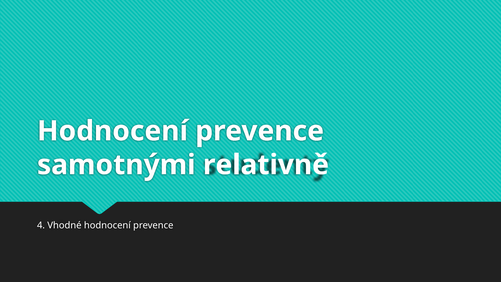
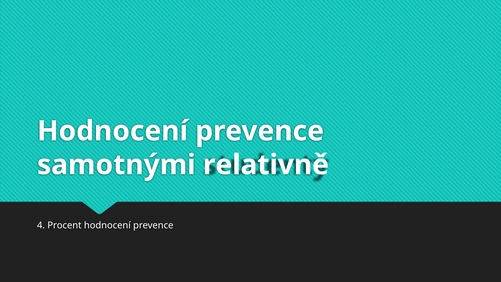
Vhodné: Vhodné -> Procent
